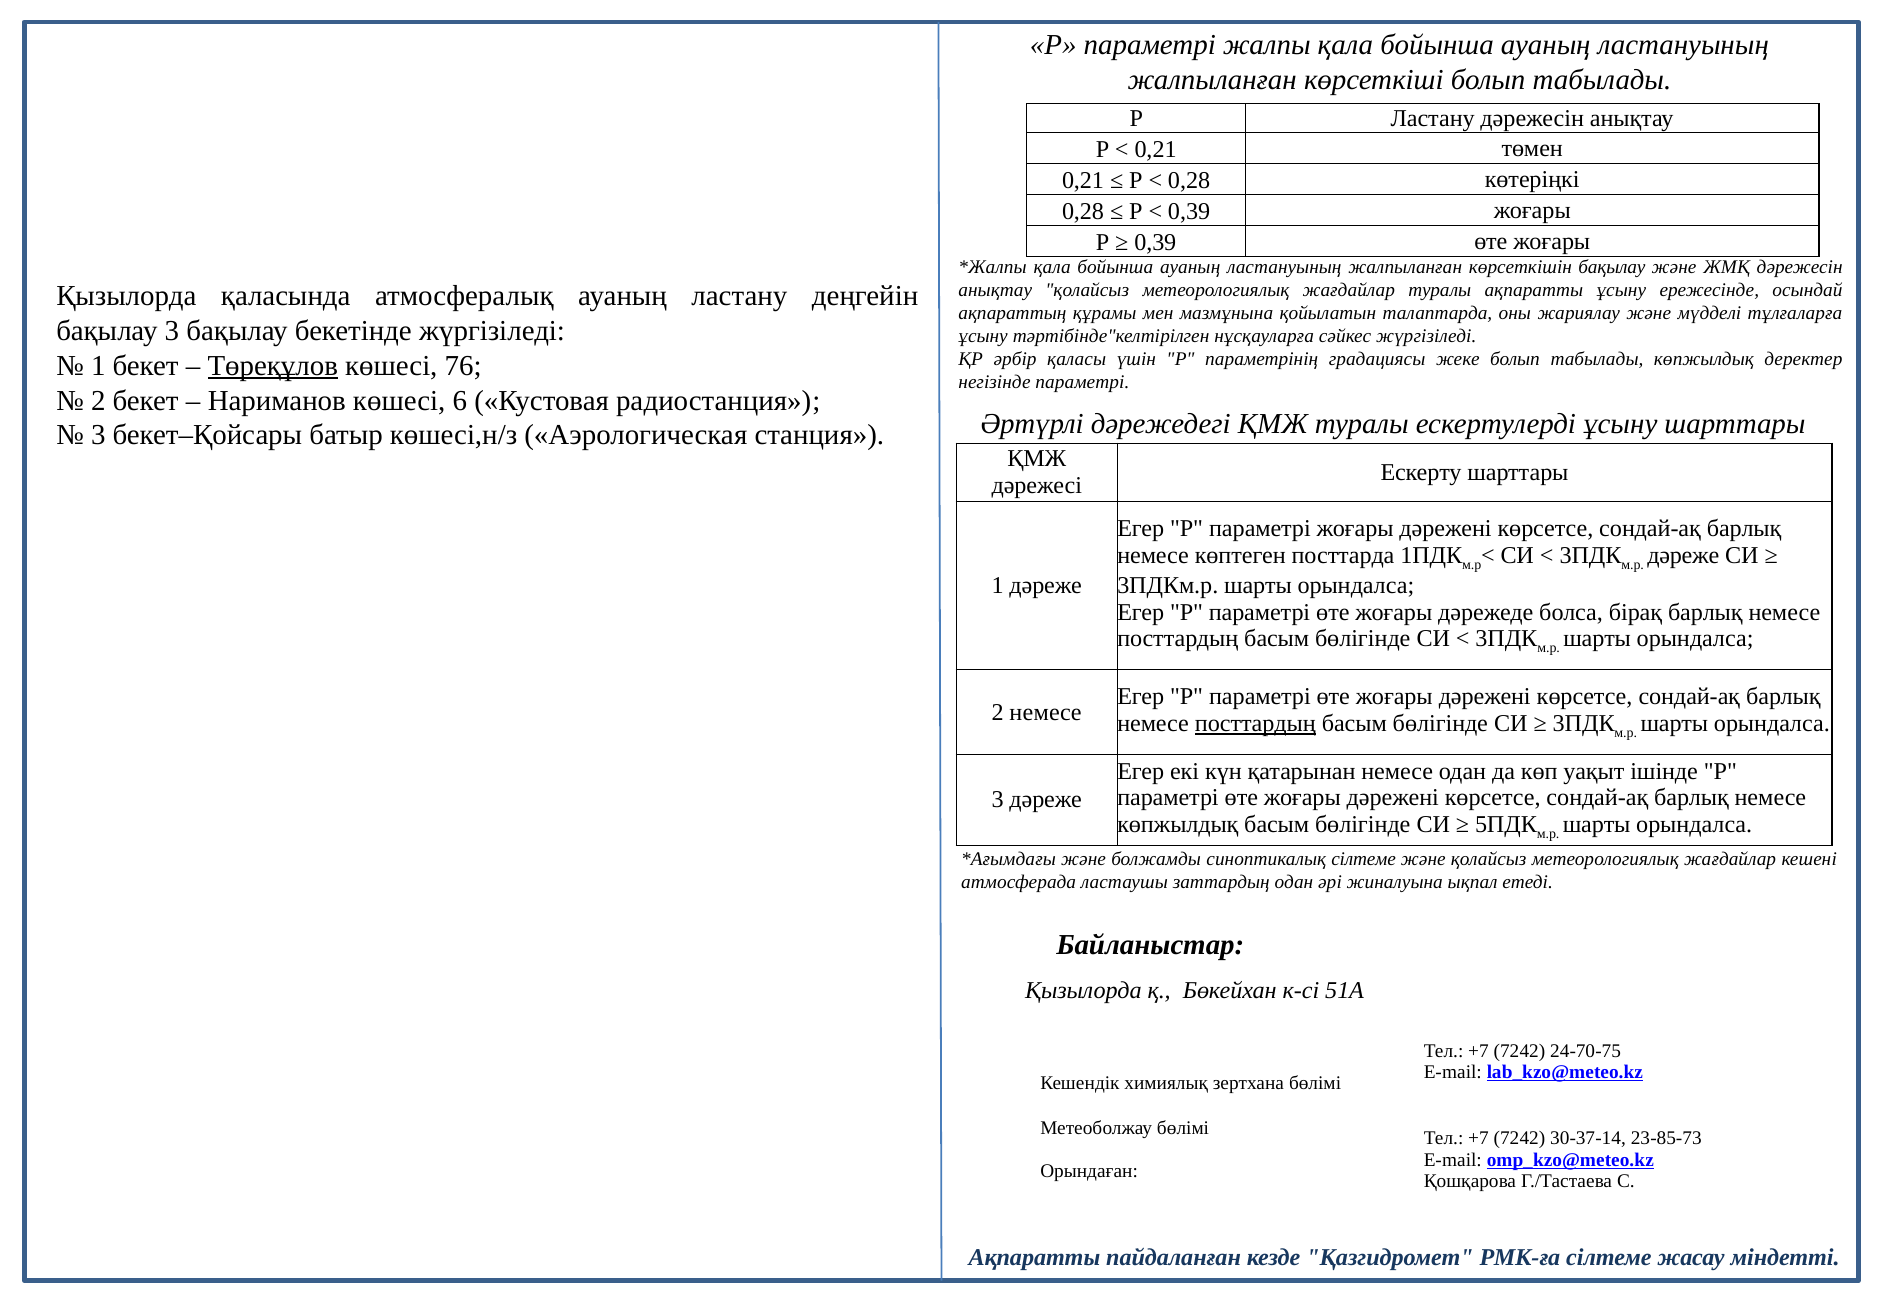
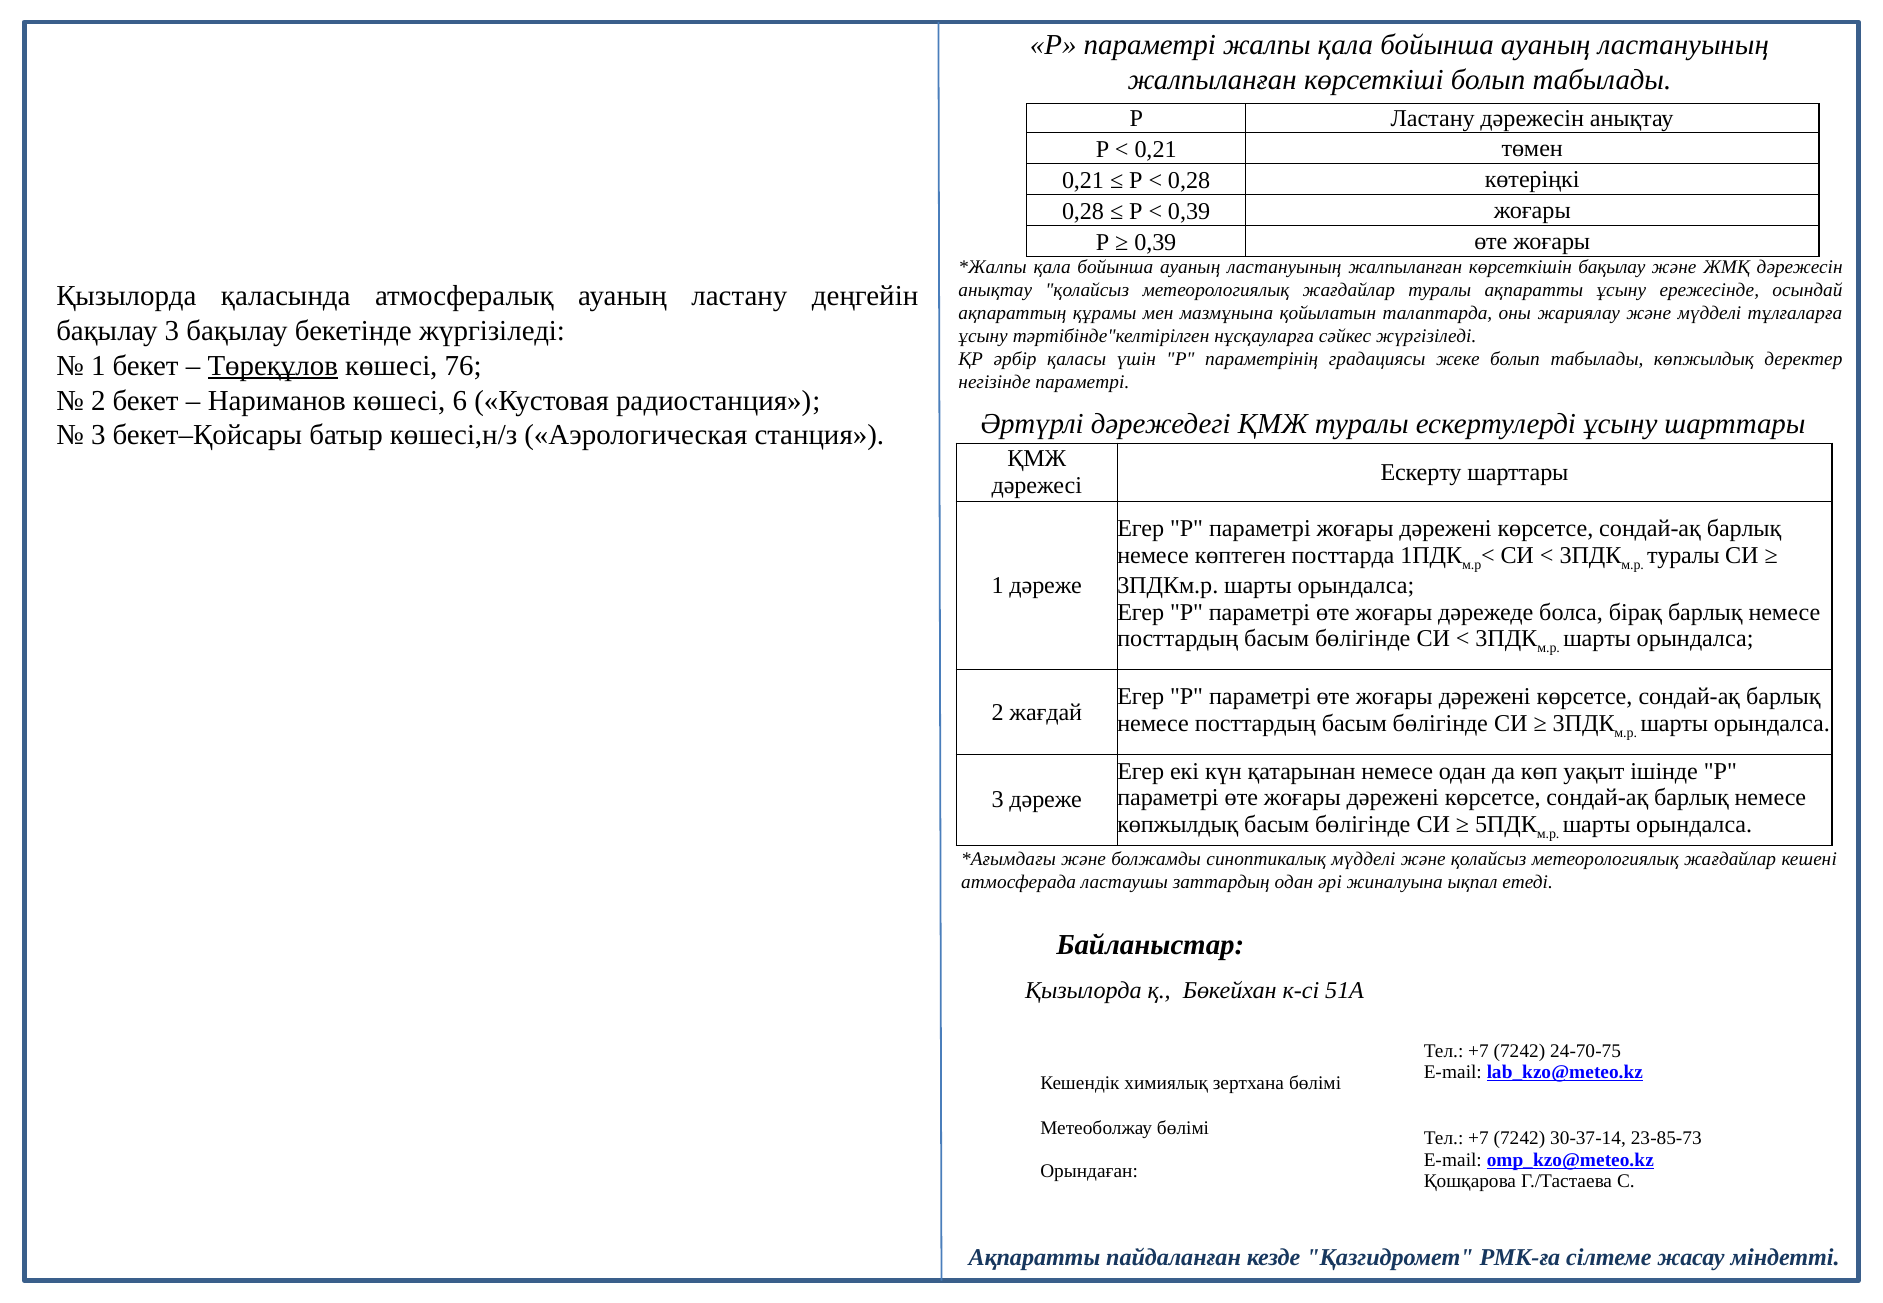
дәреже at (1683, 555): дәреже -> туралы
2 немесе: немесе -> жағдай
посттардың at (1255, 724) underline: present -> none
синоптикалық сілтеме: сілтеме -> мүдделі
